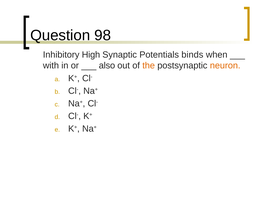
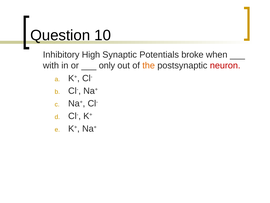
98: 98 -> 10
binds: binds -> broke
also: also -> only
neuron colour: orange -> red
